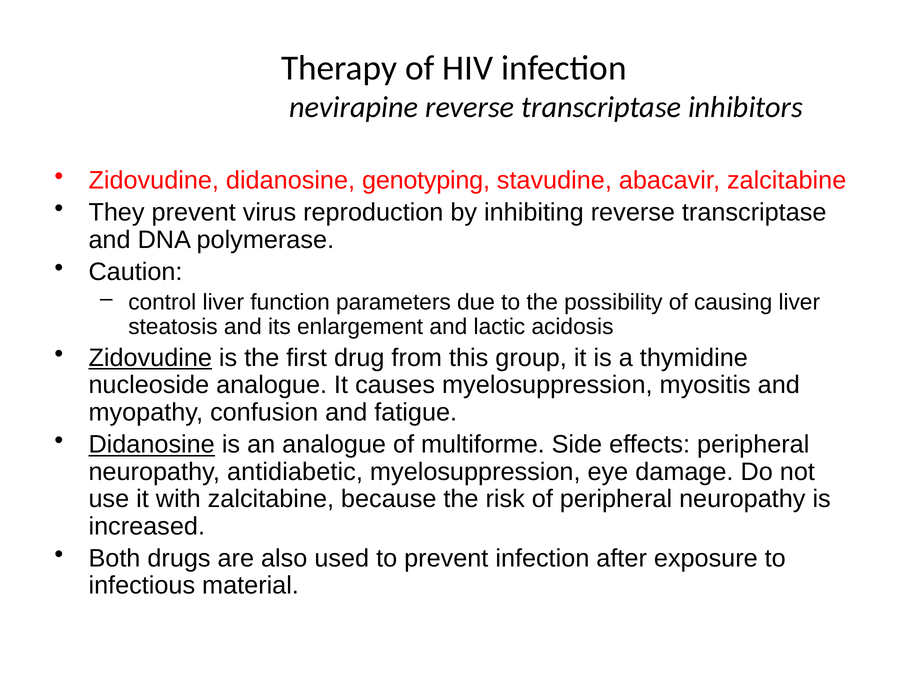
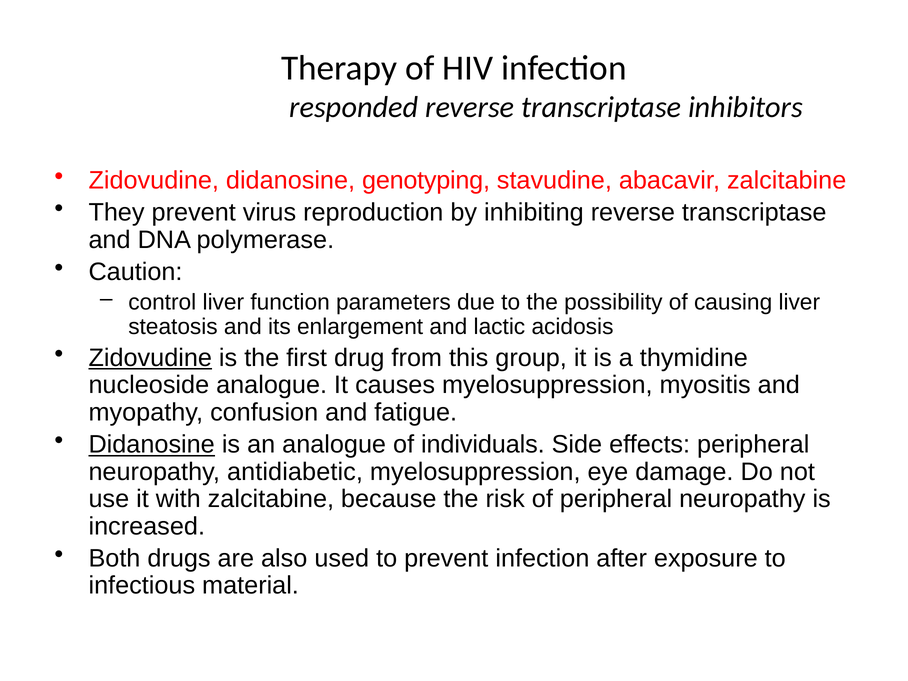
nevirapine: nevirapine -> responded
multiforme: multiforme -> individuals
